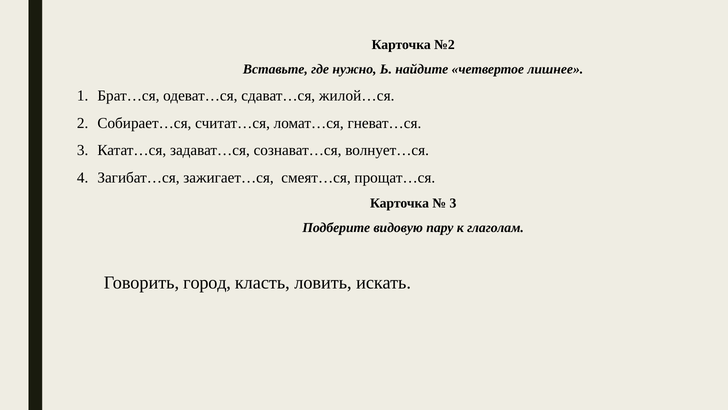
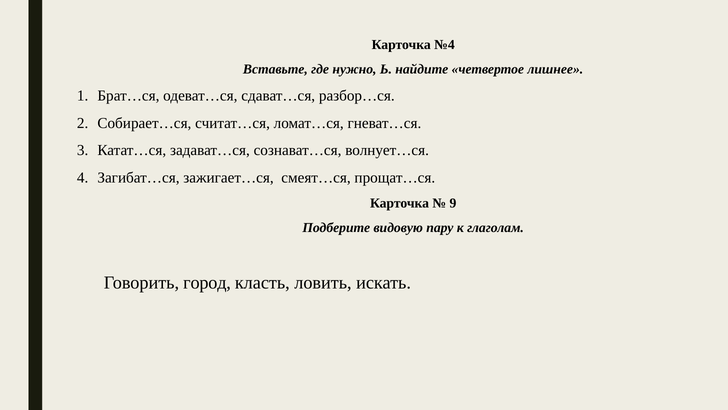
№2: №2 -> №4
жилой…ся: жилой…ся -> разбор…ся
3 at (453, 203): 3 -> 9
